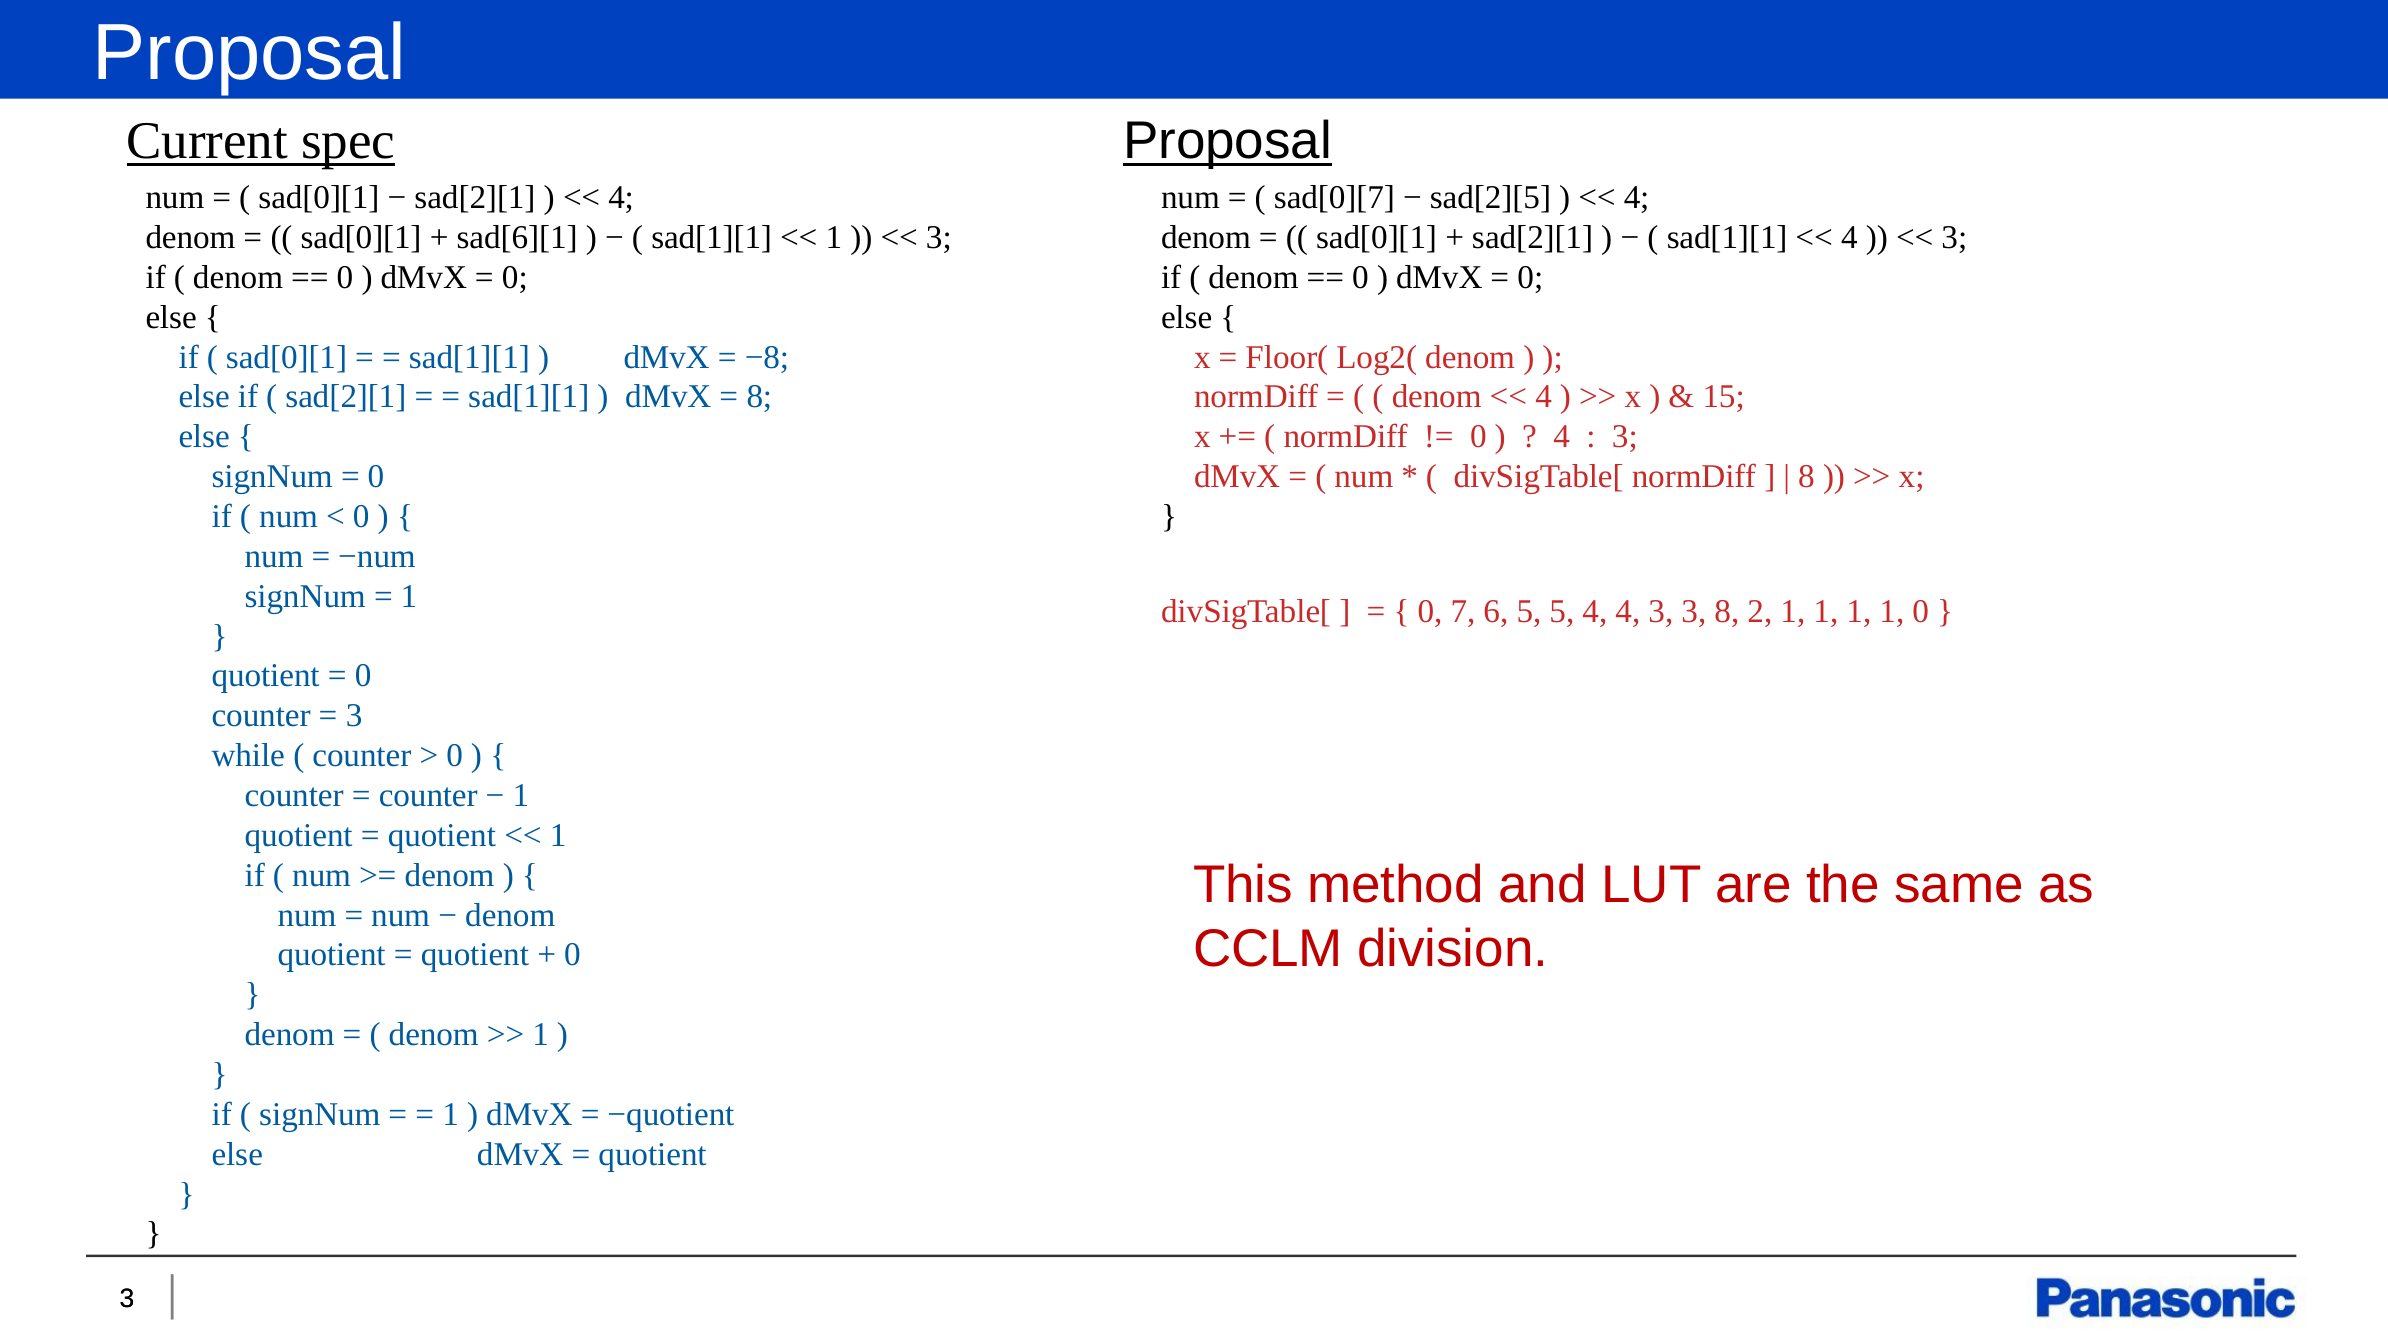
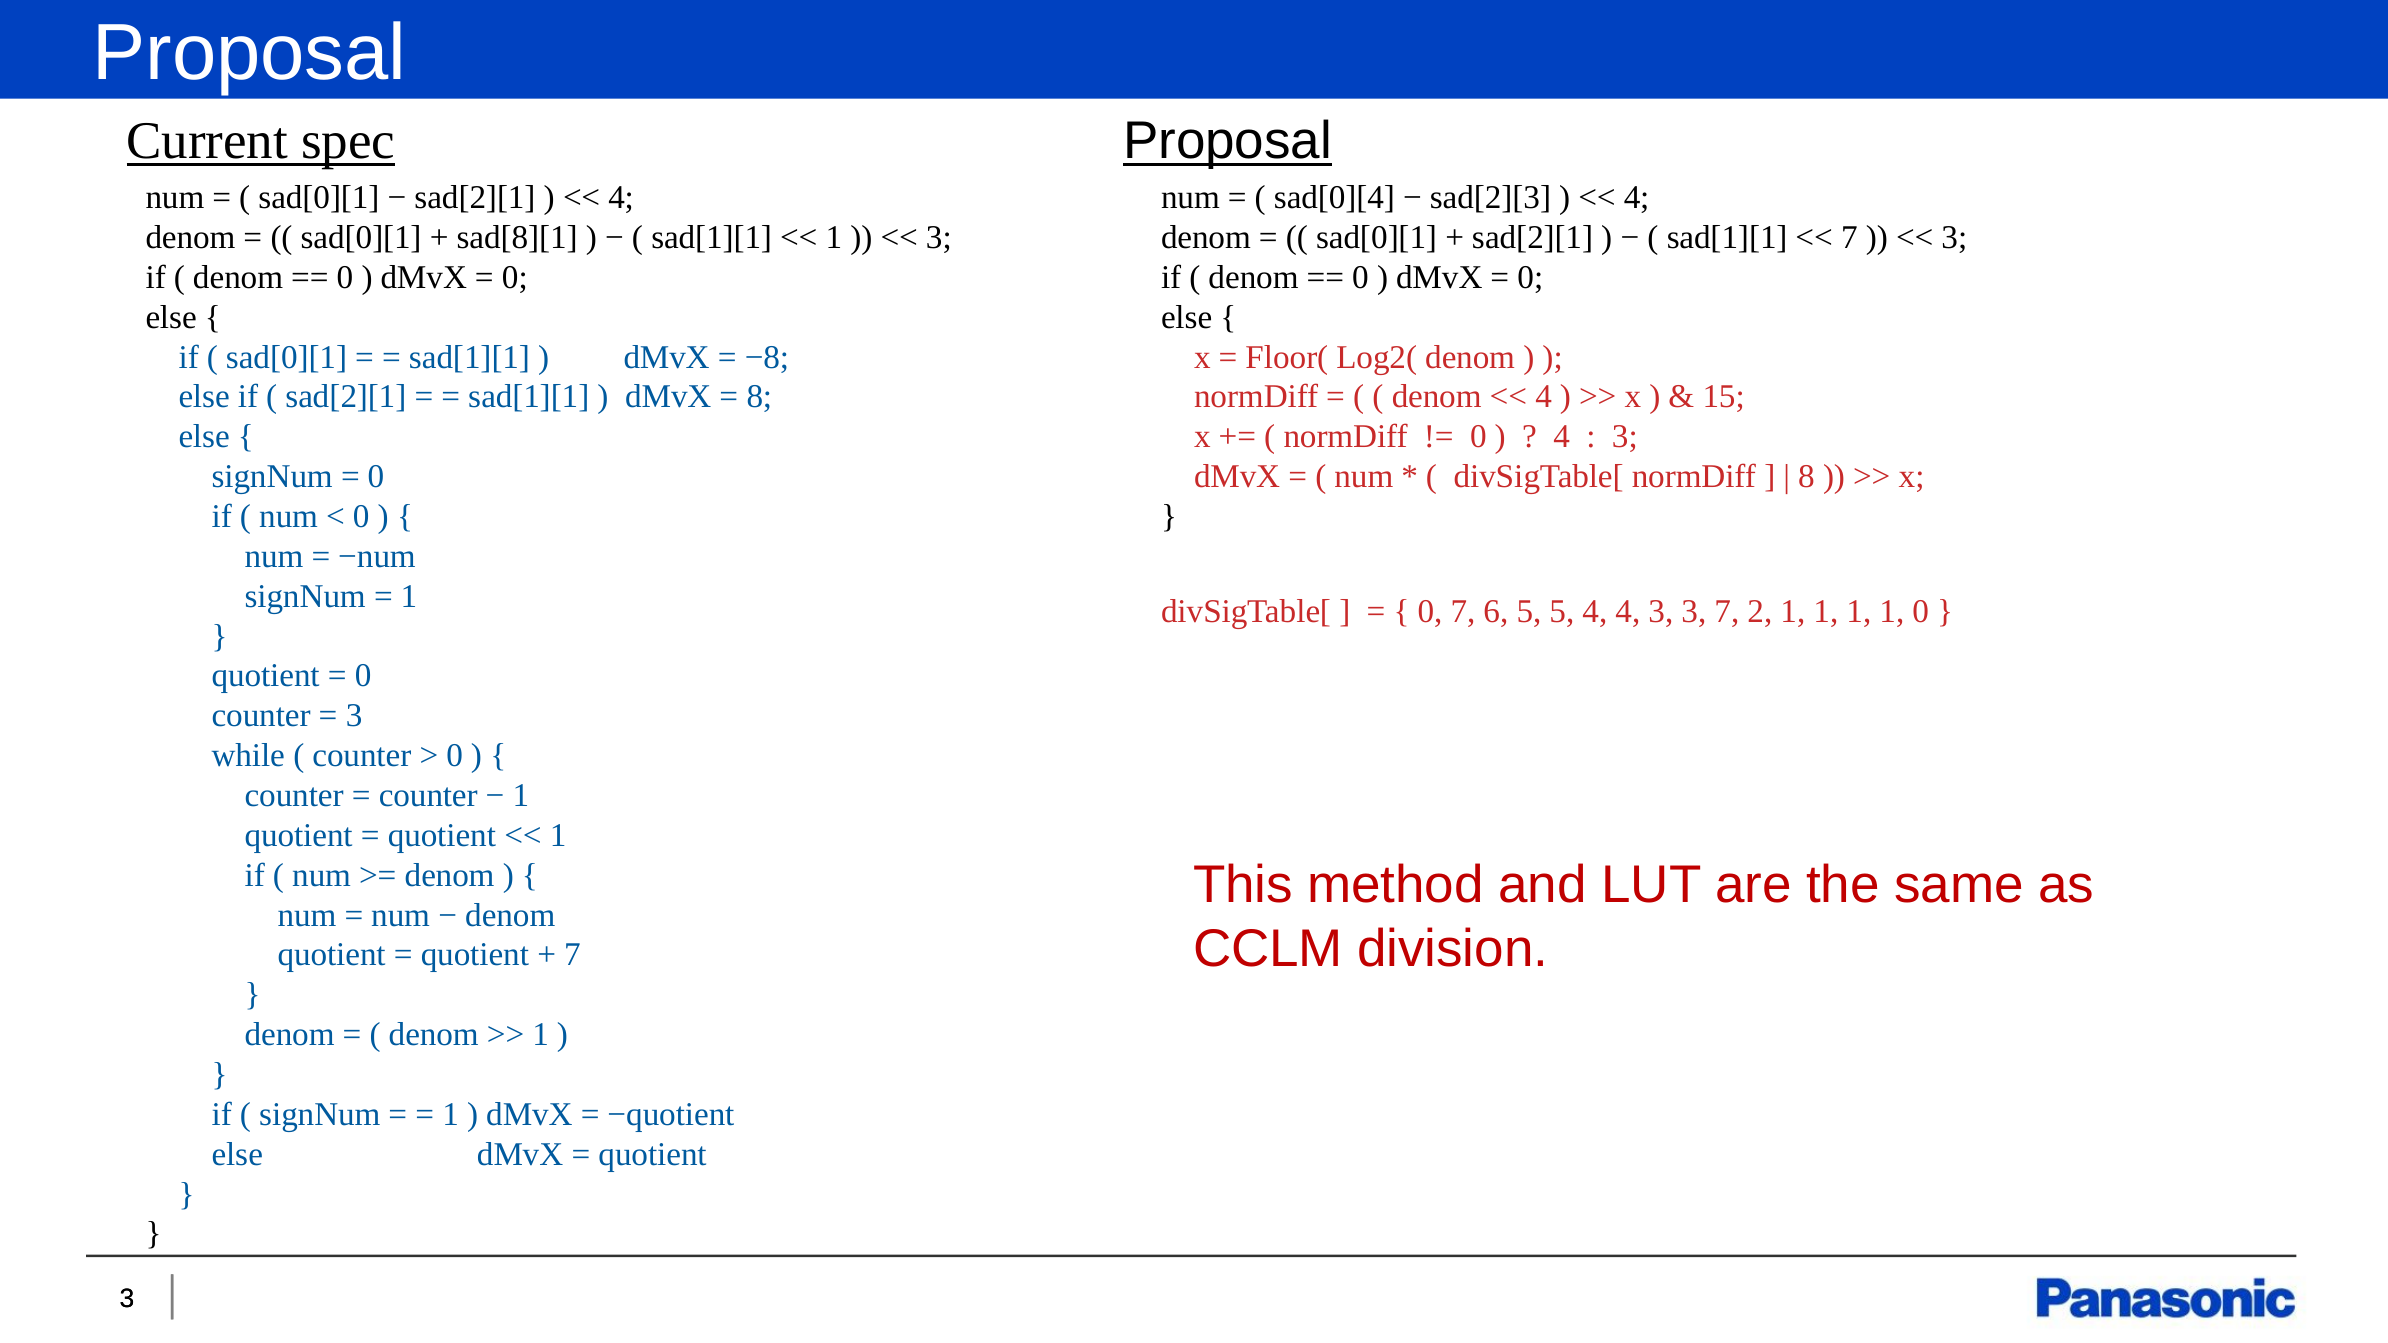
sad[0][7: sad[0][7 -> sad[0][4
sad[2][5: sad[2][5 -> sad[2][3
sad[6][1: sad[6][1 -> sad[8][1
4 at (1849, 238): 4 -> 7
3 8: 8 -> 7
0 at (572, 955): 0 -> 7
